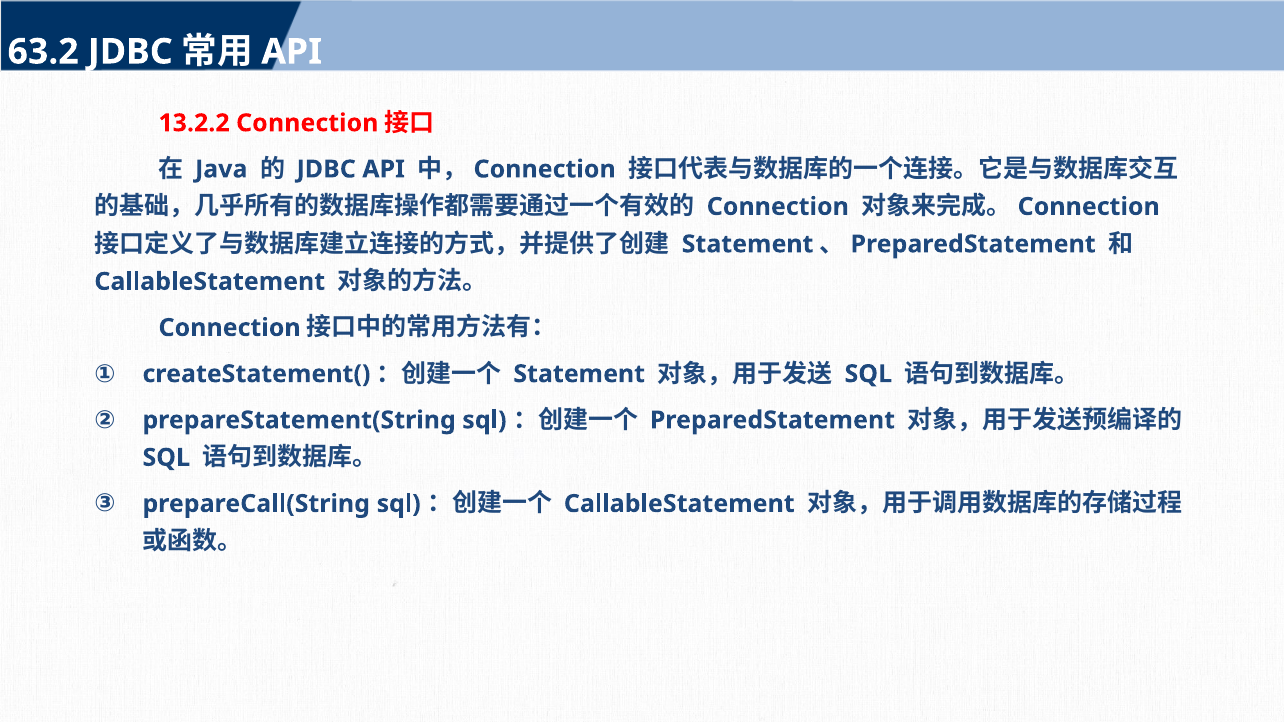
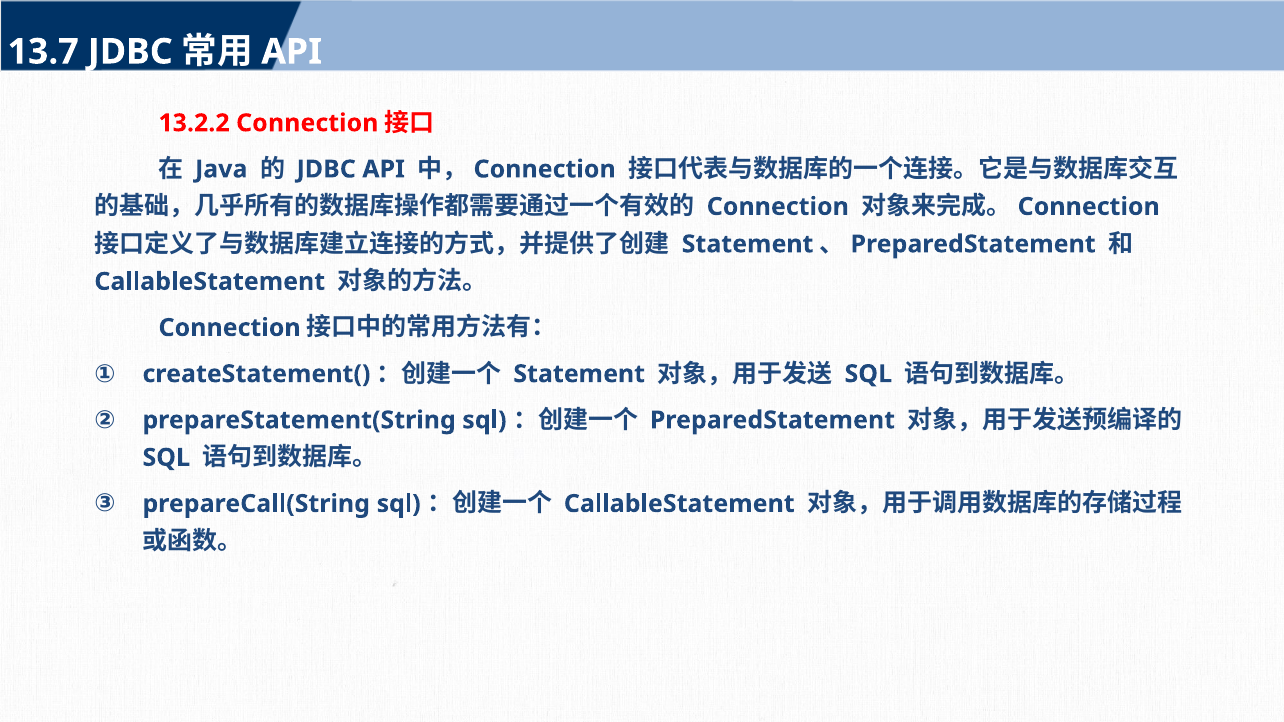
63.2: 63.2 -> 13.7
